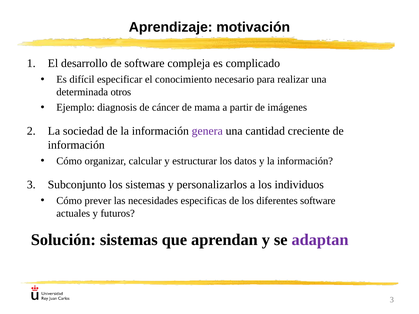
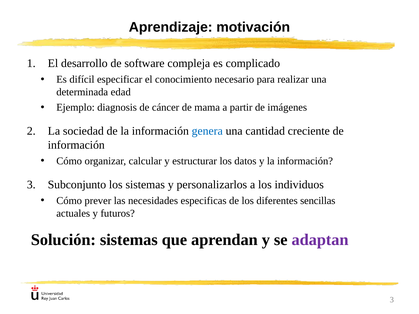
otros: otros -> edad
genera colour: purple -> blue
diferentes software: software -> sencillas
